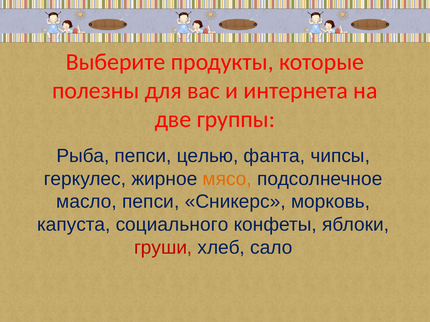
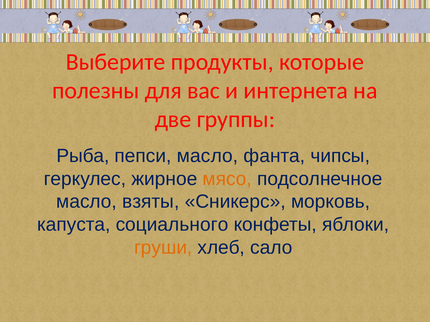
пепси целью: целью -> масло
масло пепси: пепси -> взяты
груши colour: red -> orange
